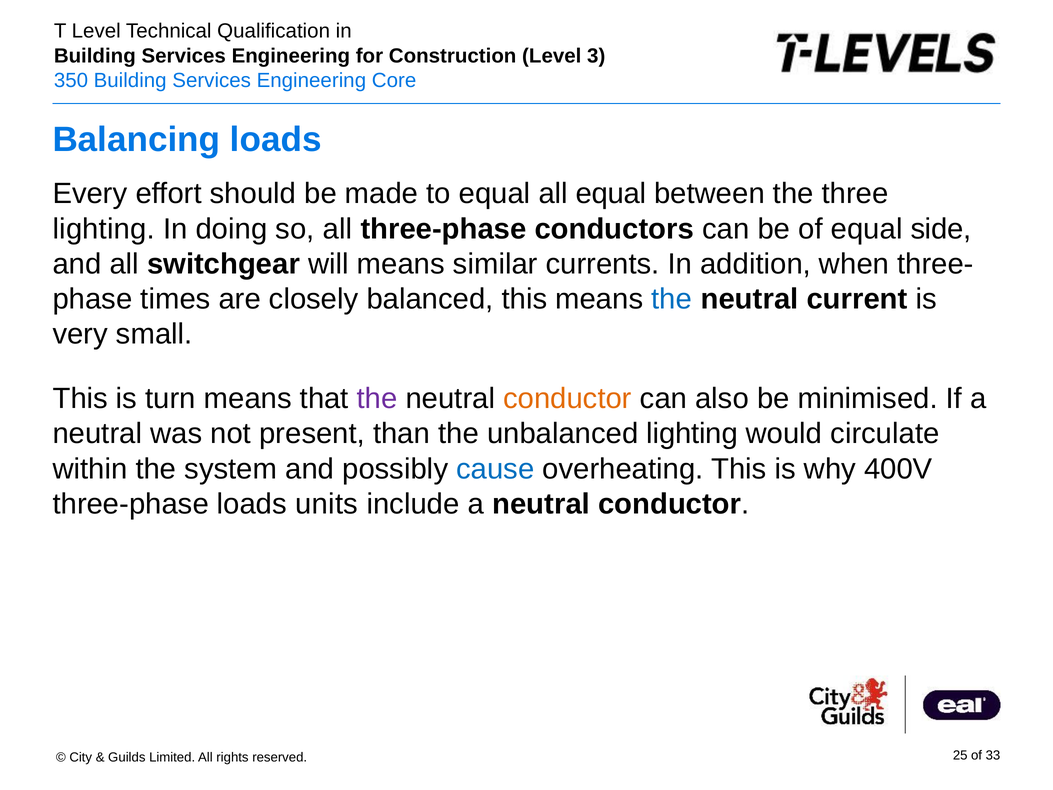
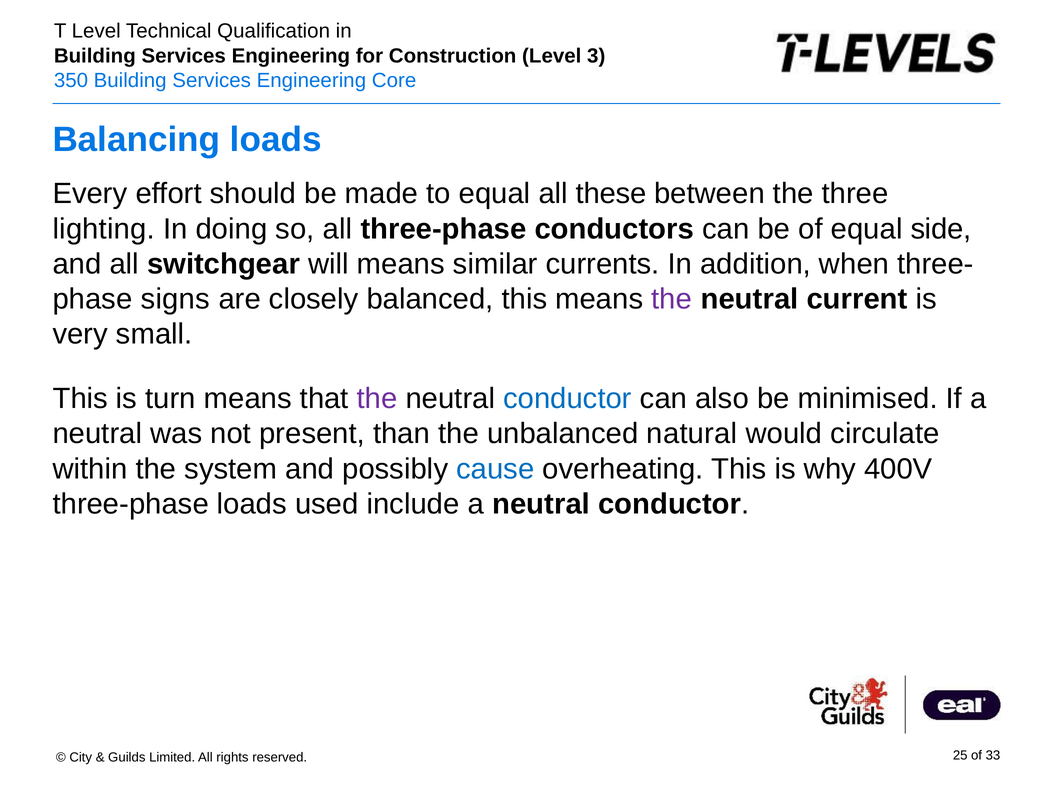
all equal: equal -> these
times: times -> signs
the at (672, 299) colour: blue -> purple
conductor at (567, 399) colour: orange -> blue
unbalanced lighting: lighting -> natural
units: units -> used
